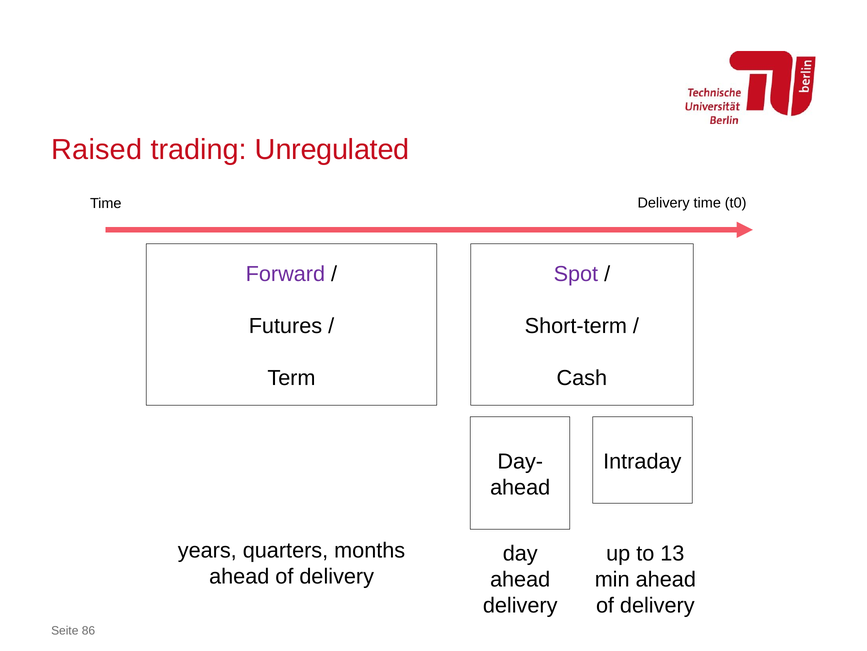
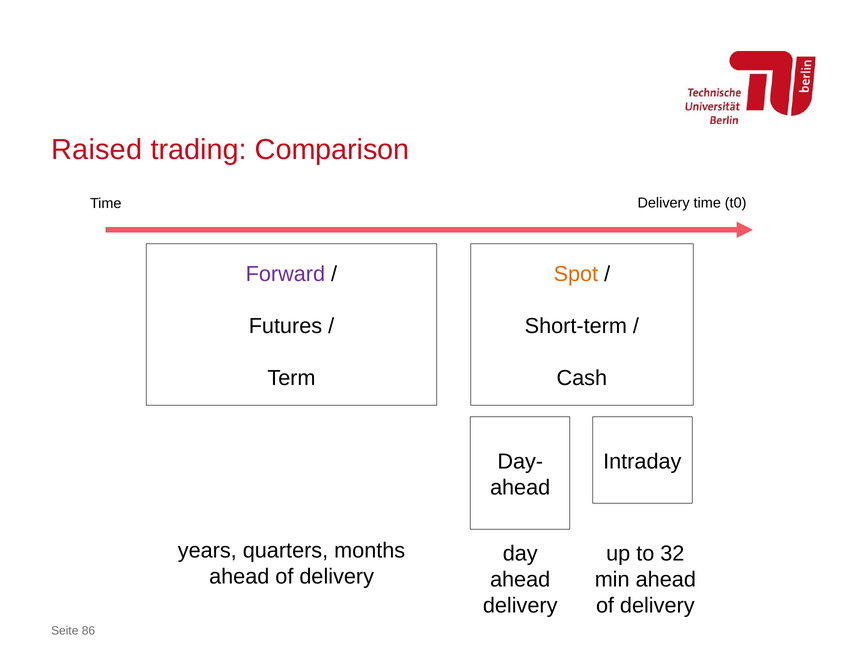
Unregulated: Unregulated -> Comparison
Spot colour: purple -> orange
13: 13 -> 32
